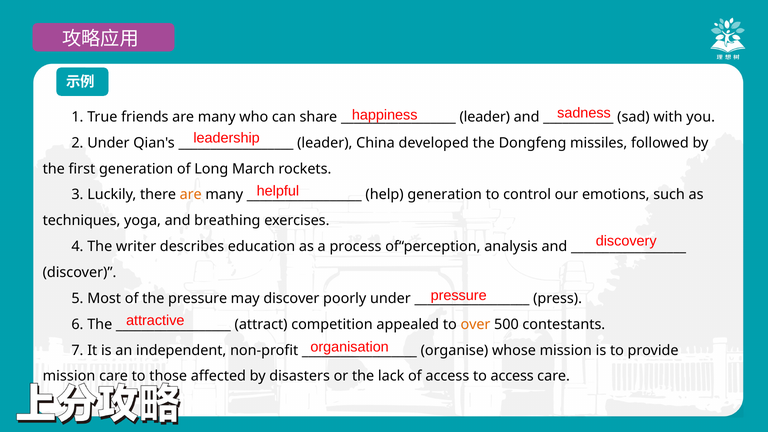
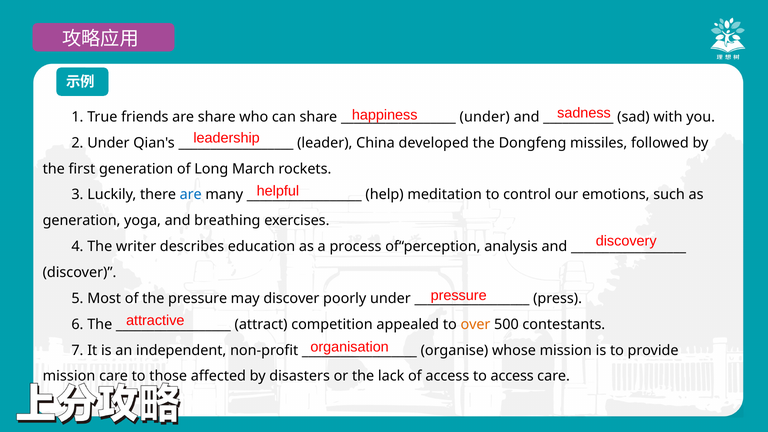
friends are many: many -> share
leader at (485, 117): leader -> under
are at (191, 195) colour: orange -> blue
help generation: generation -> meditation
techniques at (82, 221): techniques -> generation
